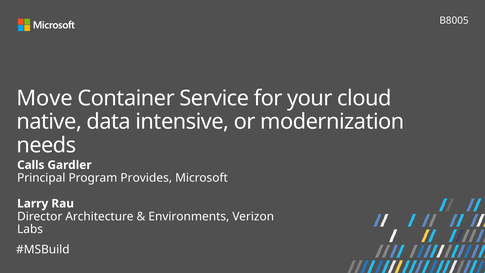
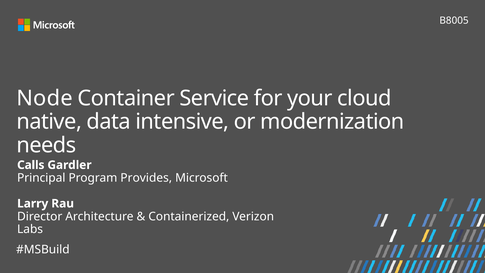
Move: Move -> Node
Environments: Environments -> Containerized
